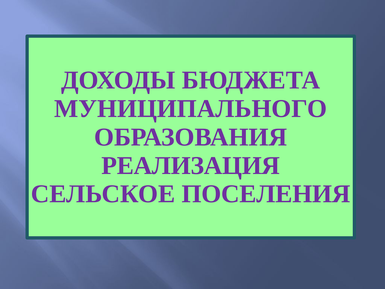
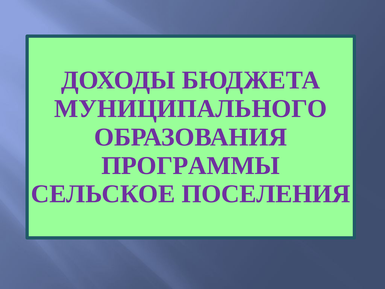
РЕАЛИЗАЦИЯ: РЕАЛИЗАЦИЯ -> ПРОГРАММЫ
